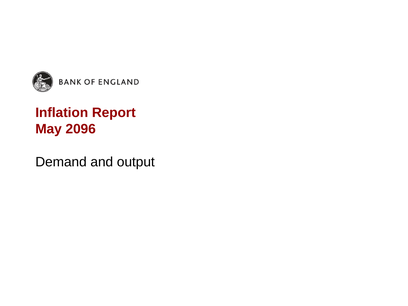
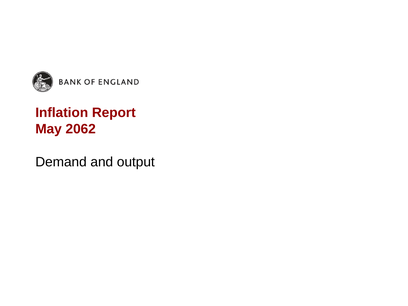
2096: 2096 -> 2062
